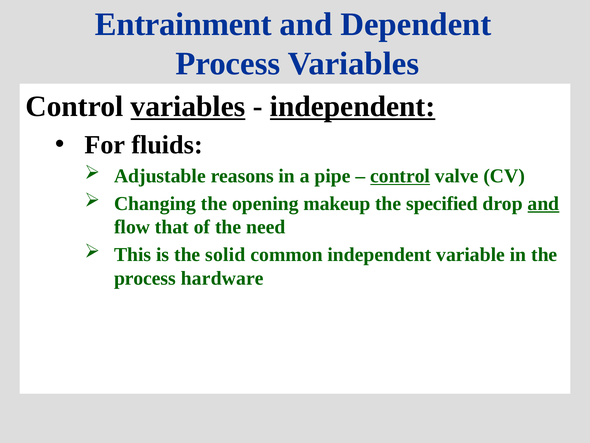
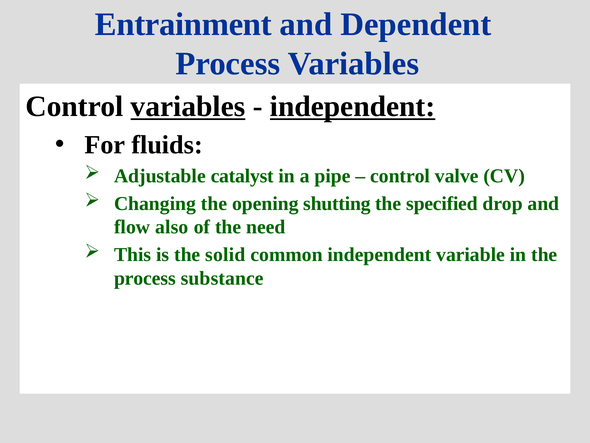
reasons: reasons -> catalyst
control at (400, 176) underline: present -> none
makeup: makeup -> shutting
and at (543, 203) underline: present -> none
that: that -> also
hardware: hardware -> substance
